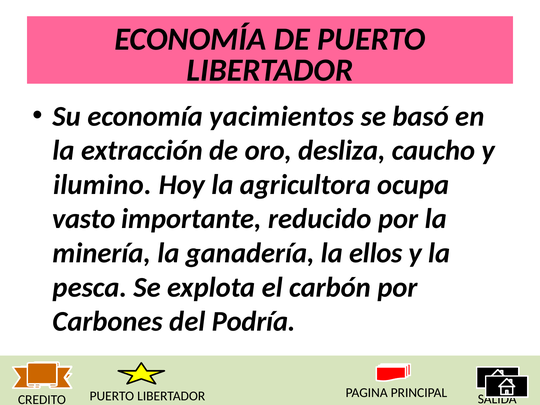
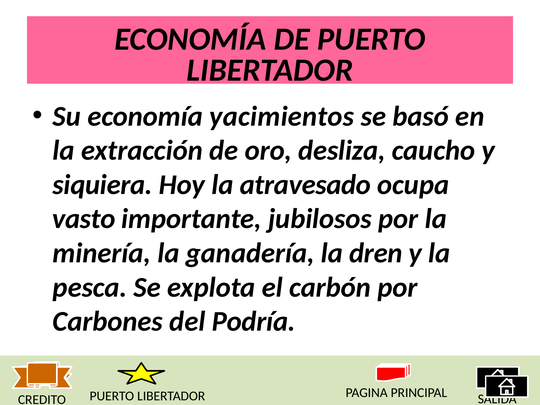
ilumino: ilumino -> siquiera
agricultora: agricultora -> atravesado
reducido: reducido -> jubilosos
ellos: ellos -> dren
